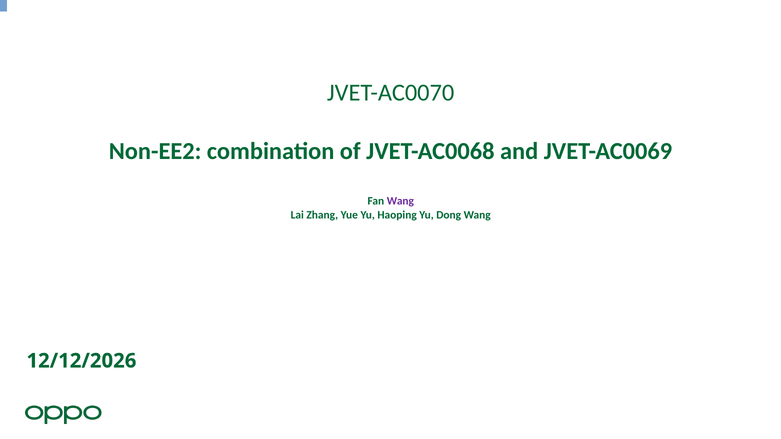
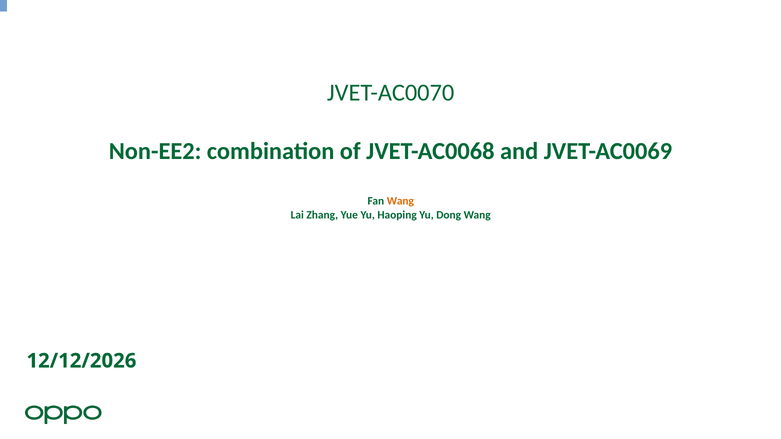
Wang at (400, 201) colour: purple -> orange
